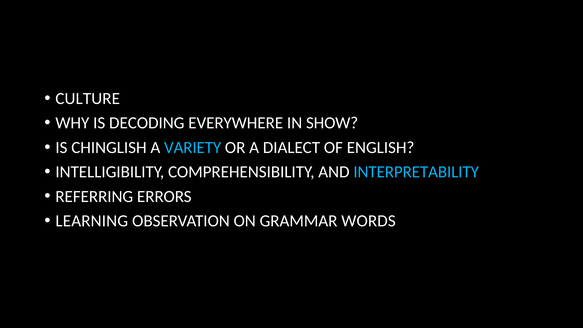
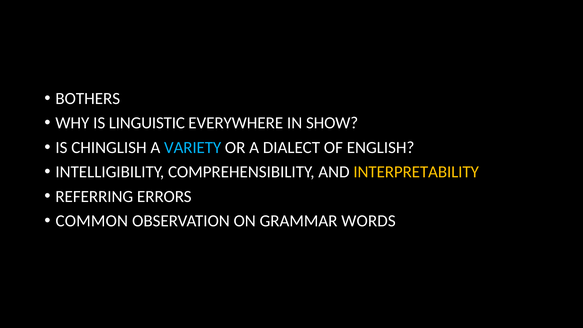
CULTURE: CULTURE -> BOTHERS
DECODING: DECODING -> LINGUISTIC
INTERPRETABILITY colour: light blue -> yellow
LEARNING: LEARNING -> COMMON
